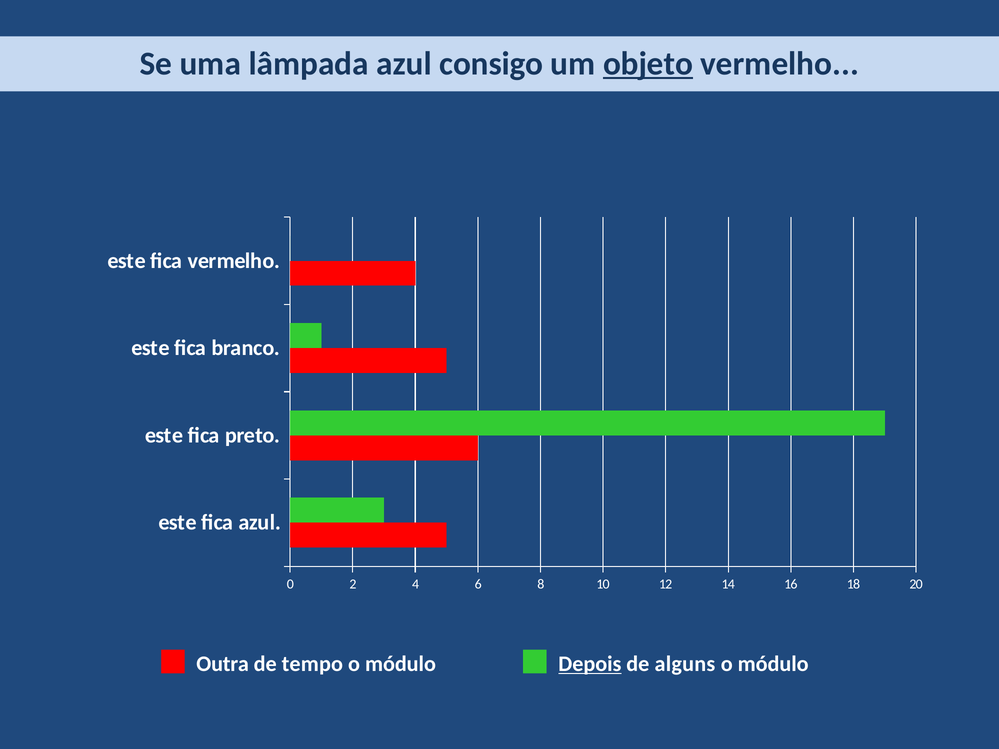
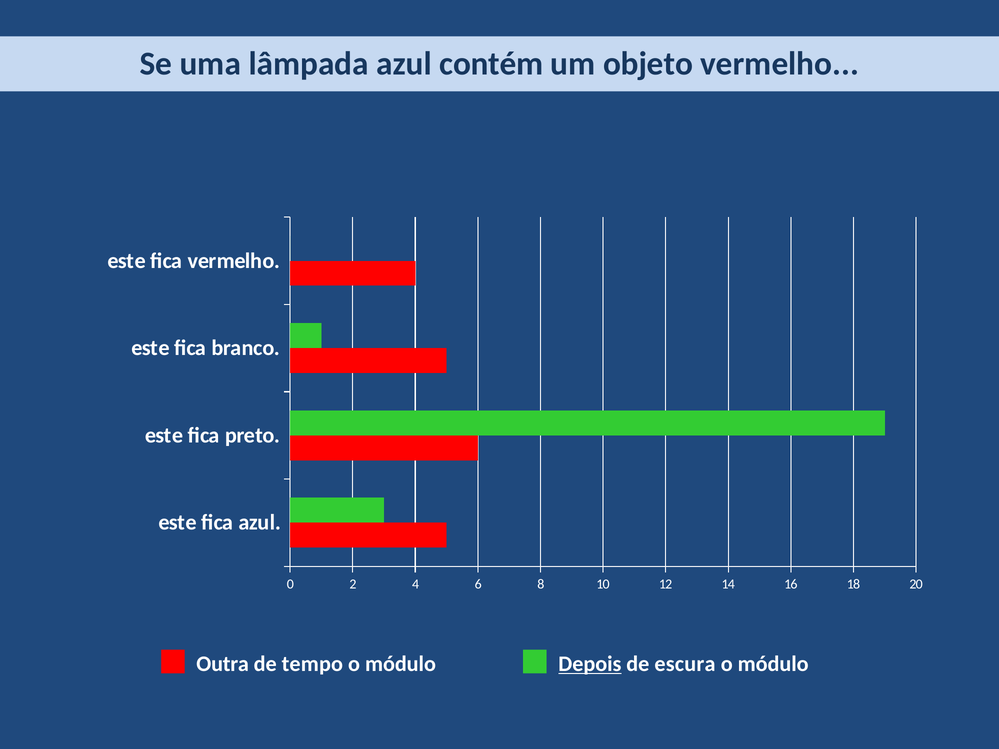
consigo: consigo -> contém
objeto underline: present -> none
alguns: alguns -> escura
